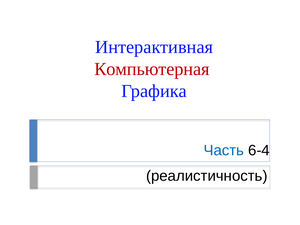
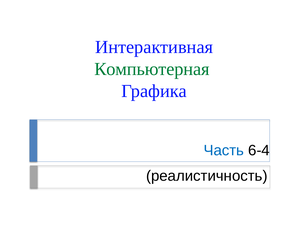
Компьютерная colour: red -> green
